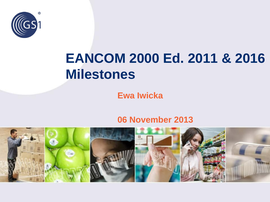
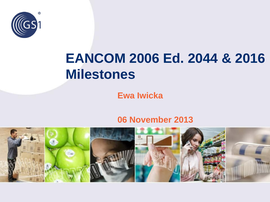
2000: 2000 -> 2006
2011: 2011 -> 2044
